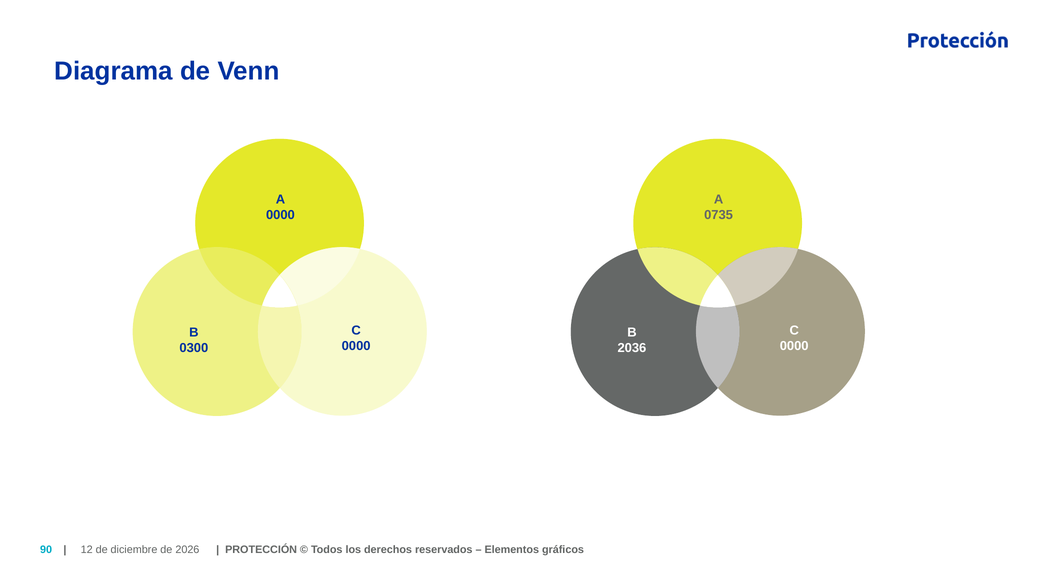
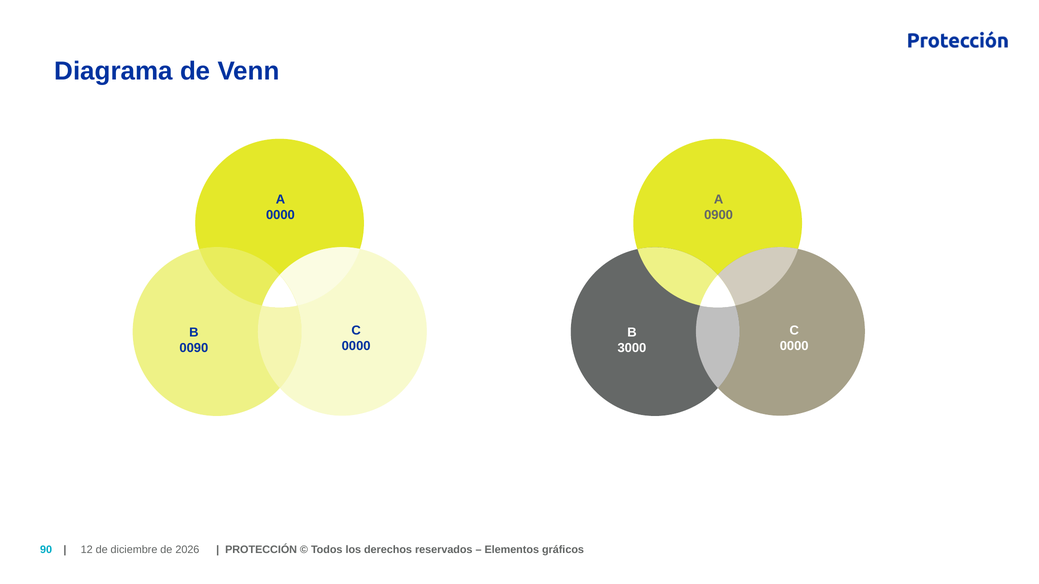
0735: 0735 -> 0900
0300: 0300 -> 0090
2036: 2036 -> 3000
